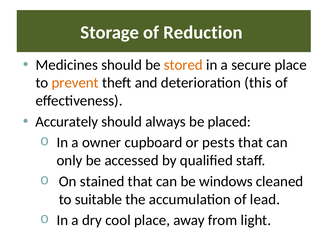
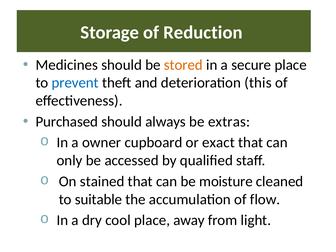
prevent colour: orange -> blue
Accurately: Accurately -> Purchased
placed: placed -> extras
pests: pests -> exact
windows: windows -> moisture
lead: lead -> flow
